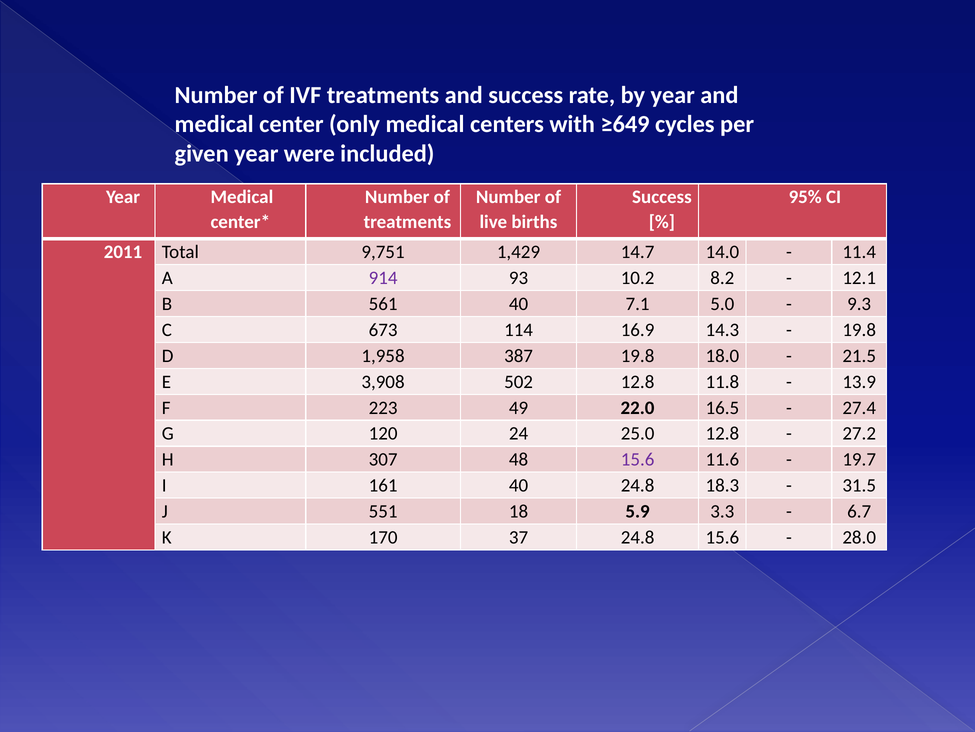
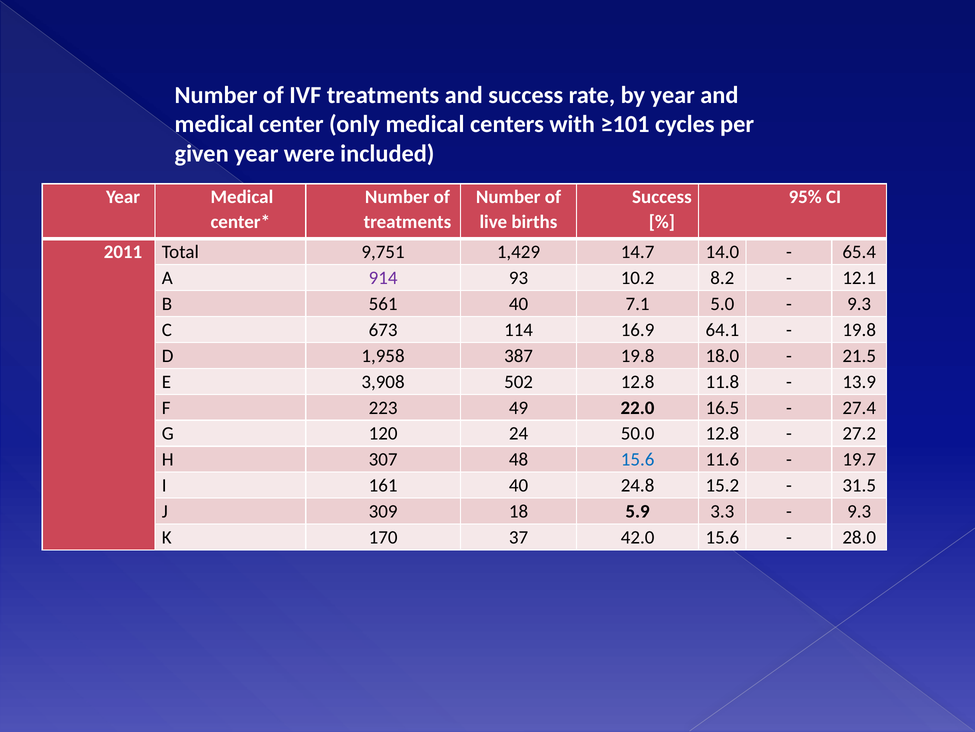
≥649: ≥649 -> ≥101
11.4: 11.4 -> 65.4
14.3: 14.3 -> 64.1
25.0: 25.0 -> 50.0
15.6 at (638, 459) colour: purple -> blue
18.3: 18.3 -> 15.2
551: 551 -> 309
6.7 at (859, 511): 6.7 -> 9.3
37 24.8: 24.8 -> 42.0
